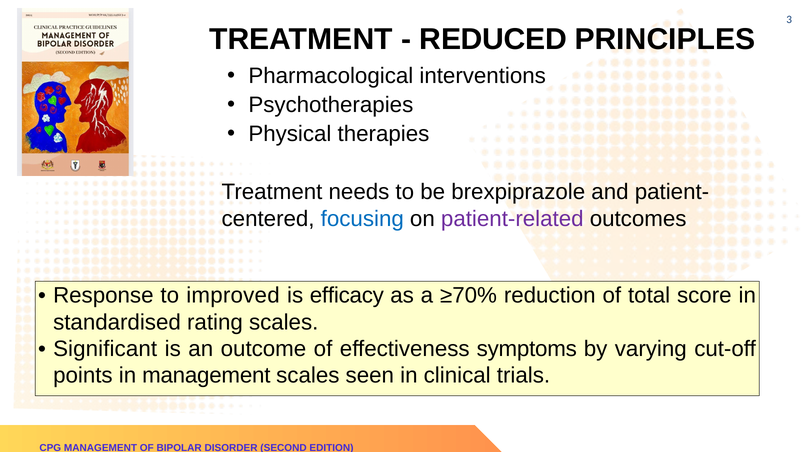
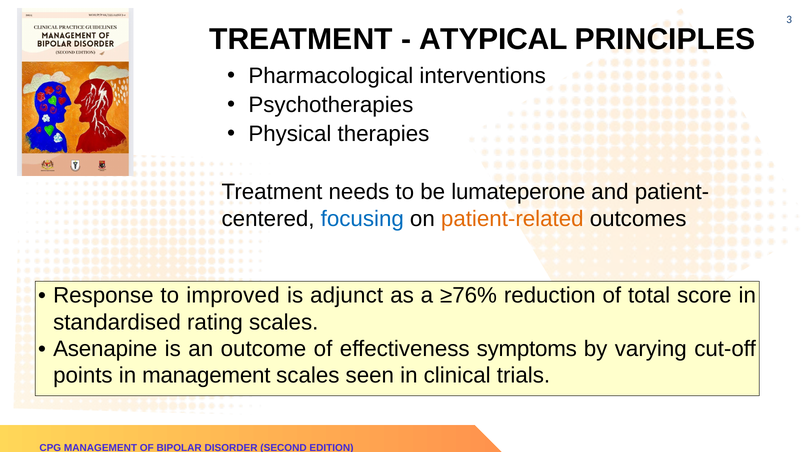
REDUCED: REDUCED -> ATYPICAL
brexpiprazole: brexpiprazole -> lumateperone
patient-related colour: purple -> orange
efficacy: efficacy -> adjunct
≥70%: ≥70% -> ≥76%
Significant: Significant -> Asenapine
